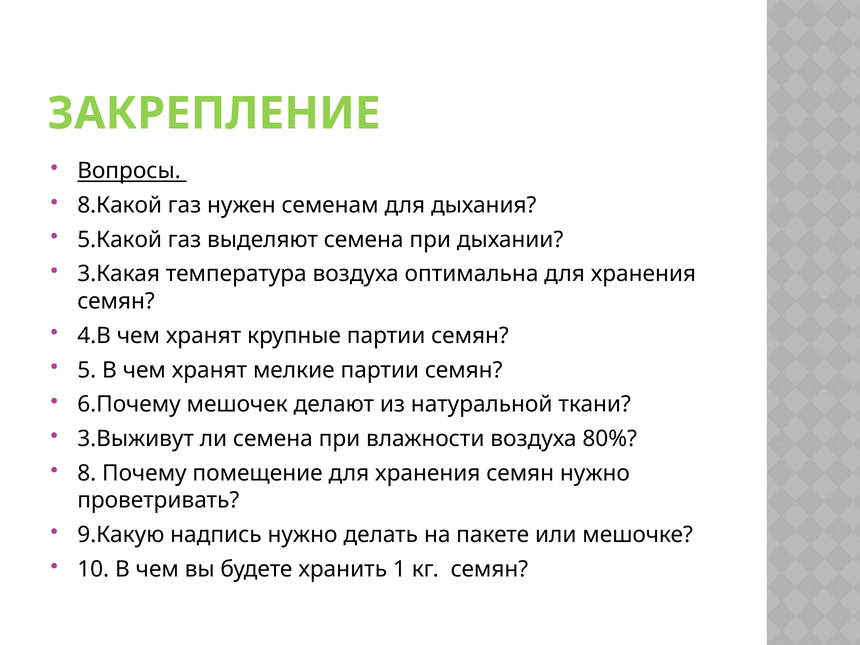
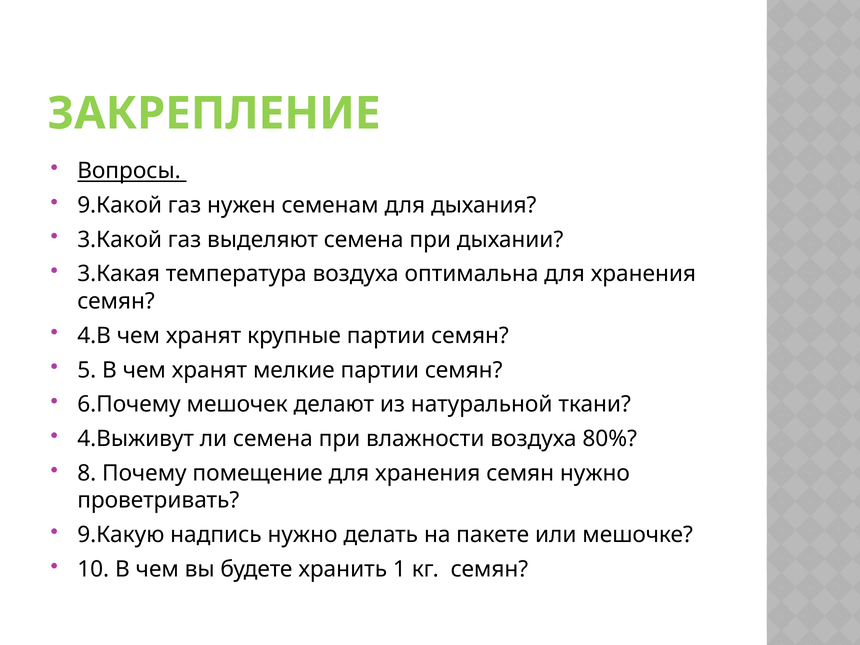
8.Какой: 8.Какой -> 9.Какой
5.Какой: 5.Какой -> 3.Какой
3.Выживут: 3.Выживут -> 4.Выживут
